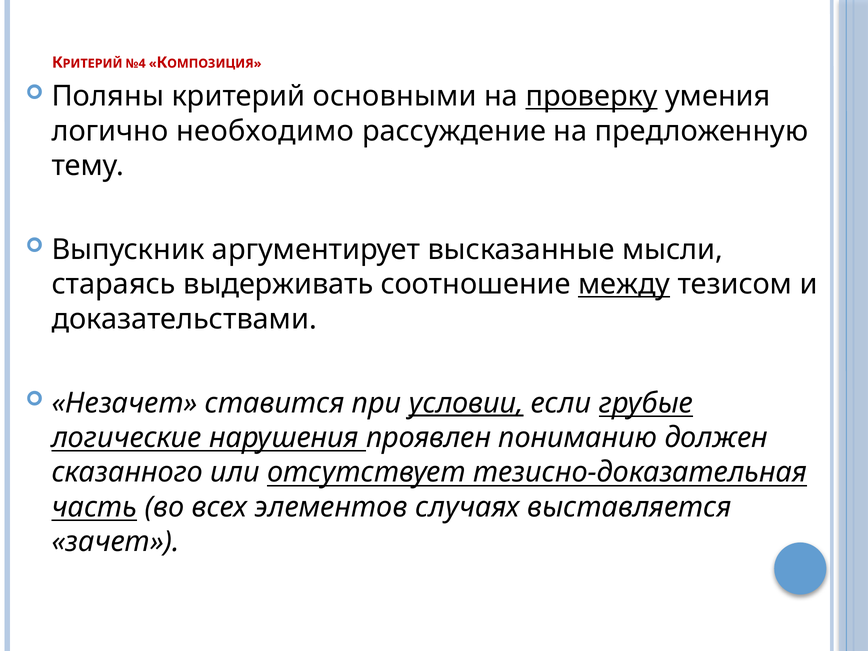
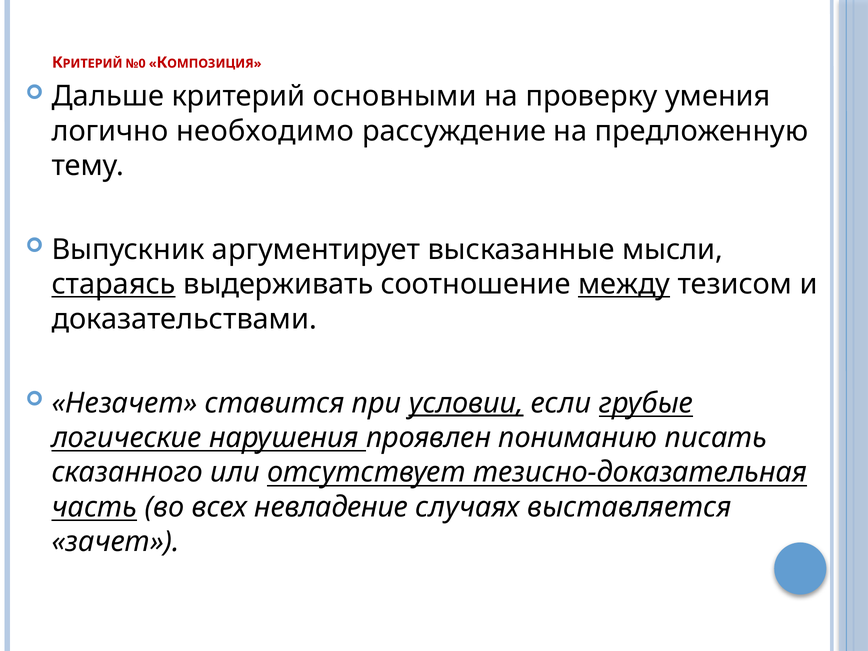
№4: №4 -> №0
Поляны: Поляны -> Дальше
проверку underline: present -> none
стараясь underline: none -> present
должен: должен -> писать
элементов: элементов -> невладение
